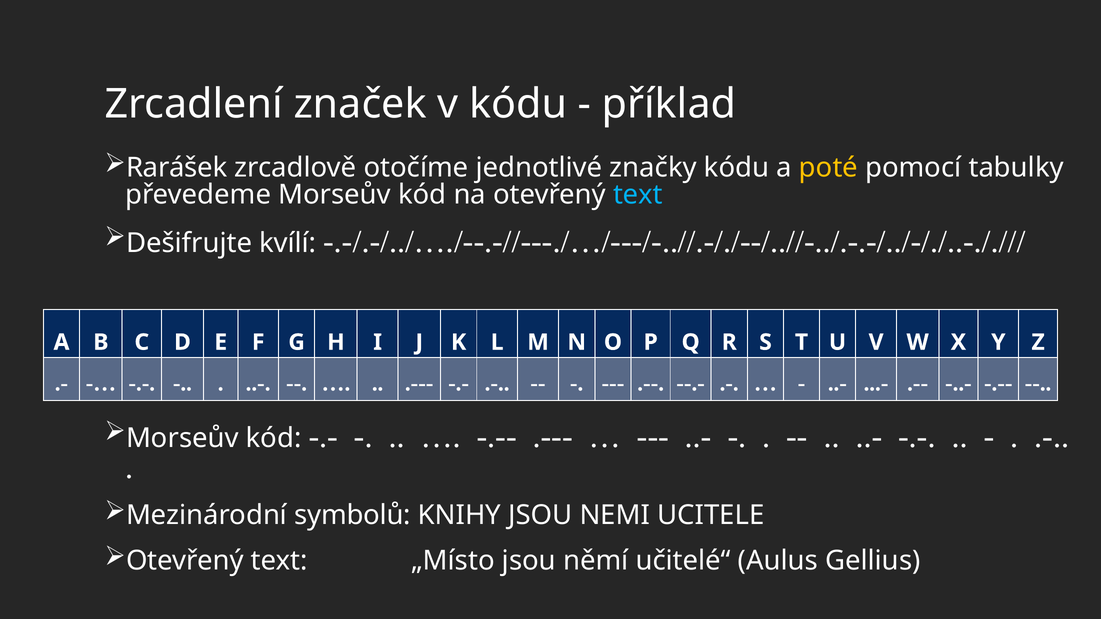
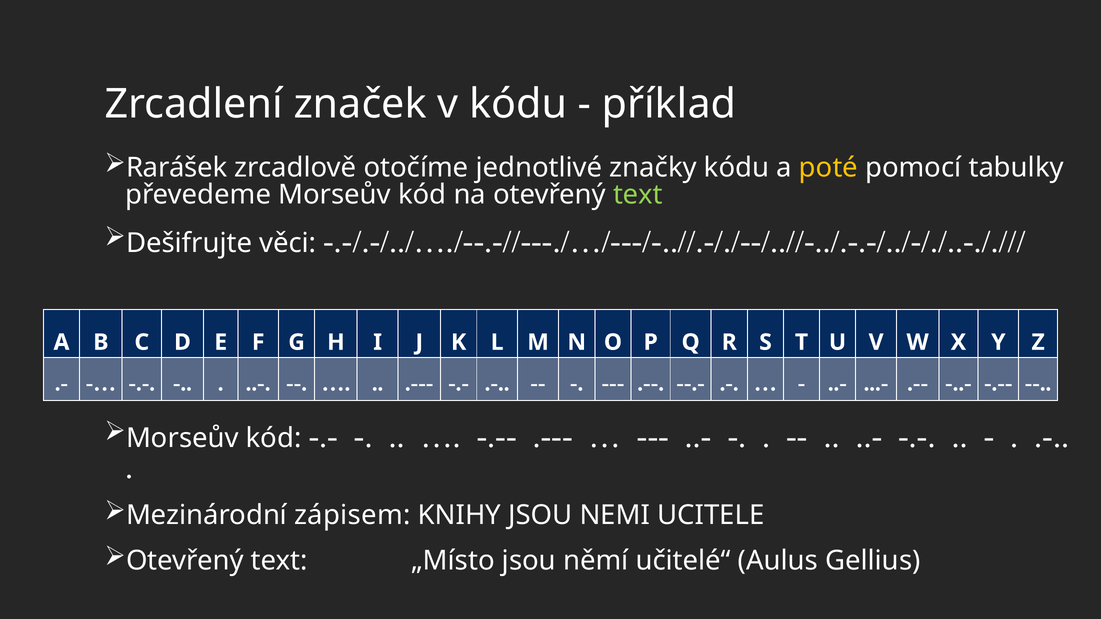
text at (638, 195) colour: light blue -> light green
kvílí: kvílí -> věci
symbolů: symbolů -> zápisem
